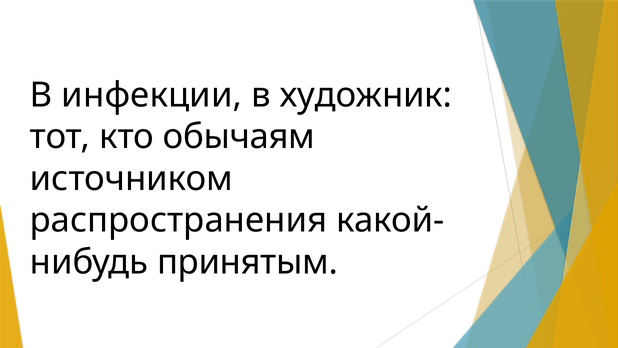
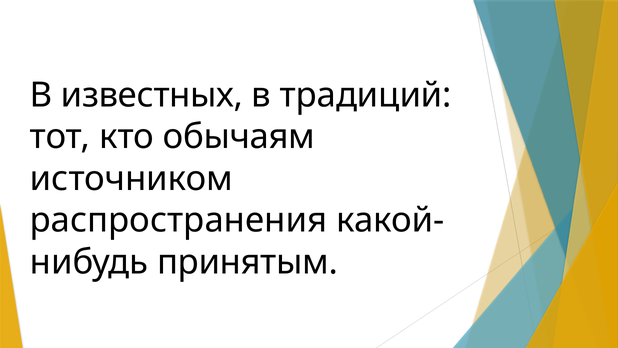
инфекции: инфекции -> известных
художник: художник -> традиций
